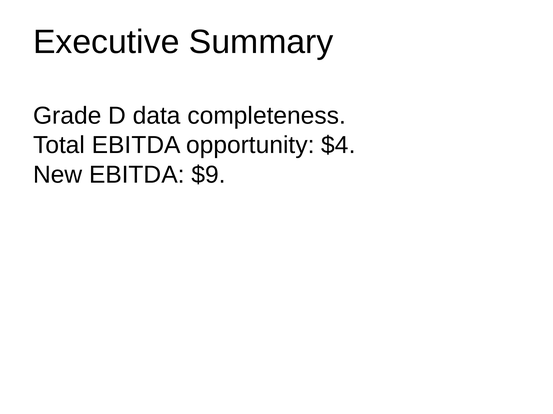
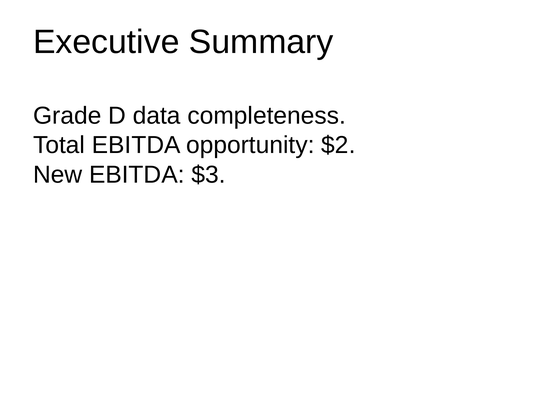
$4: $4 -> $2
$9: $9 -> $3
